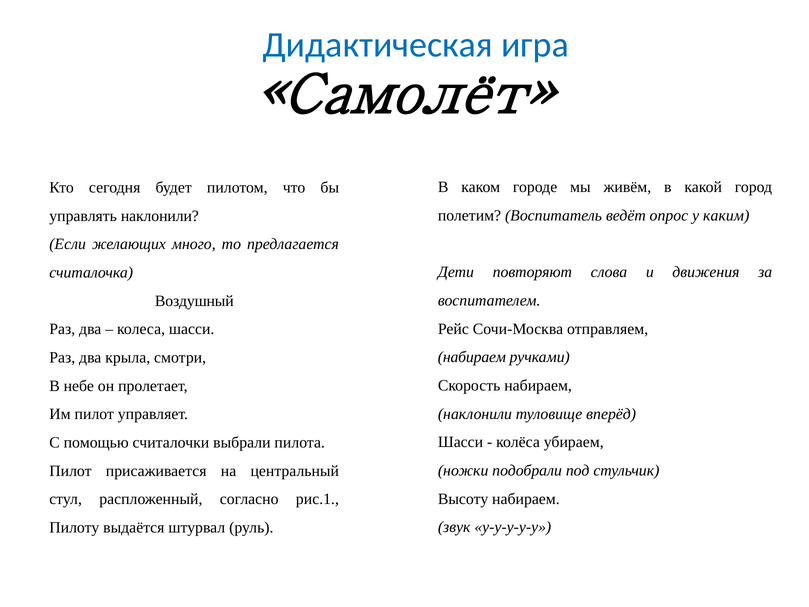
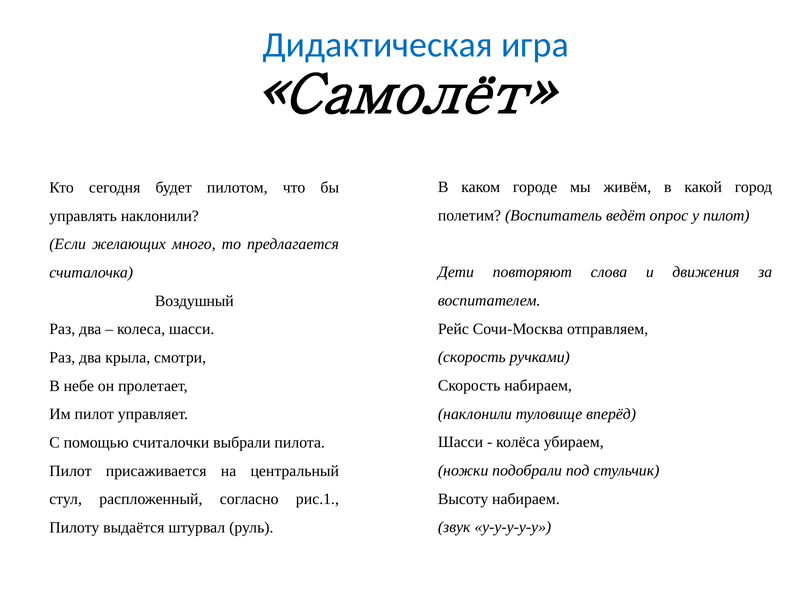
у каким: каким -> пилот
набираем at (472, 357): набираем -> скорость
